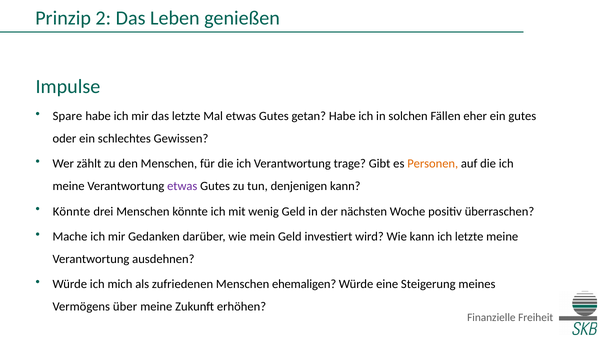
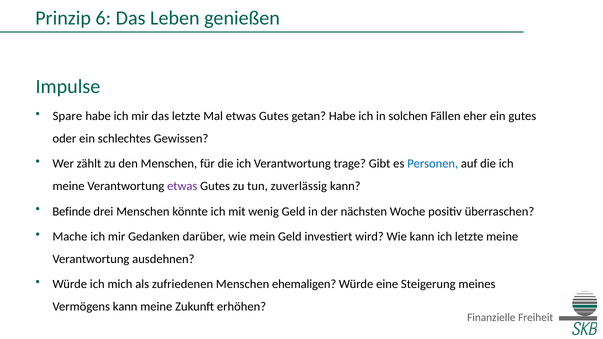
2: 2 -> 6
Personen colour: orange -> blue
denjenigen: denjenigen -> zuverlässig
Könnte at (71, 211): Könnte -> Befinde
Vermögens über: über -> kann
